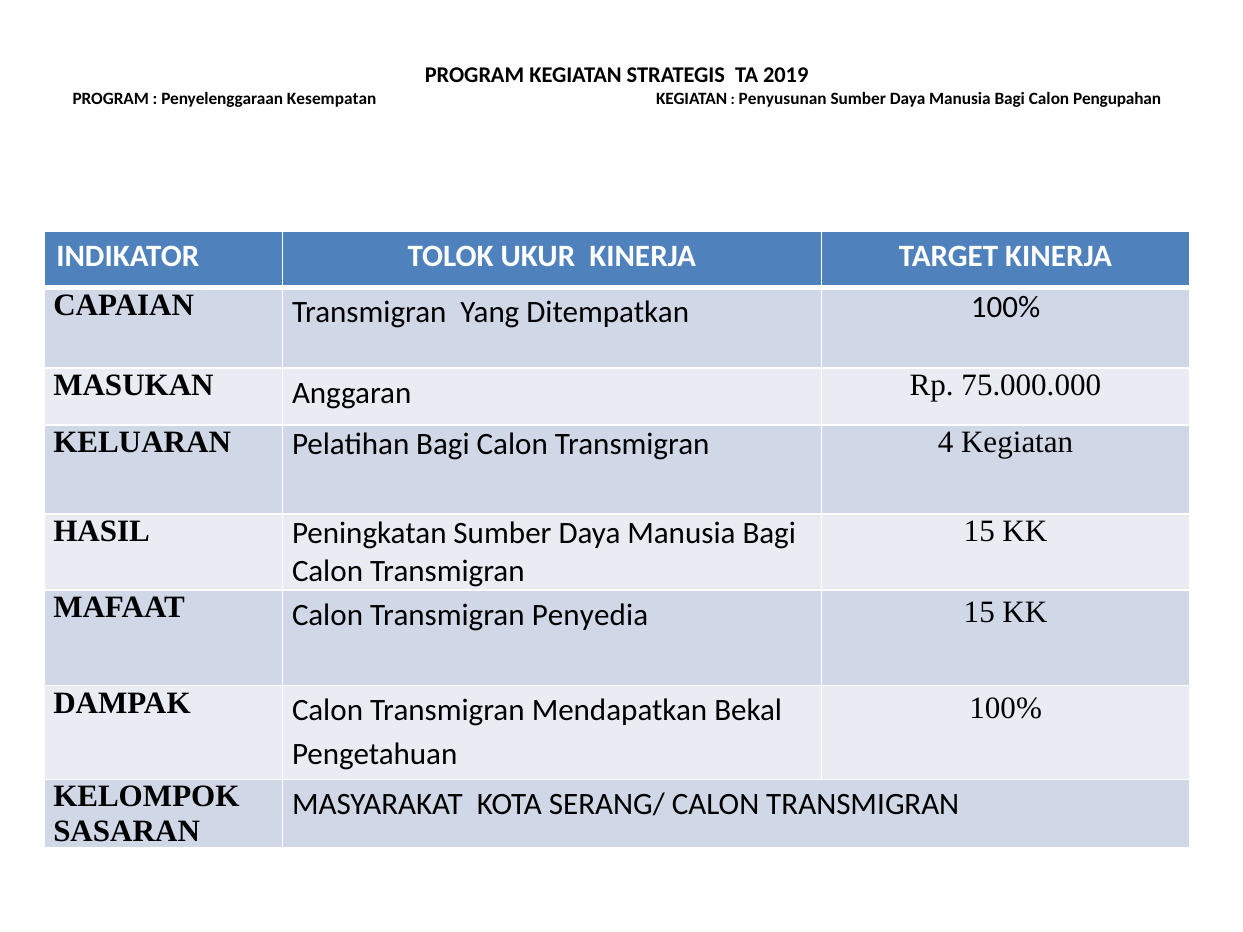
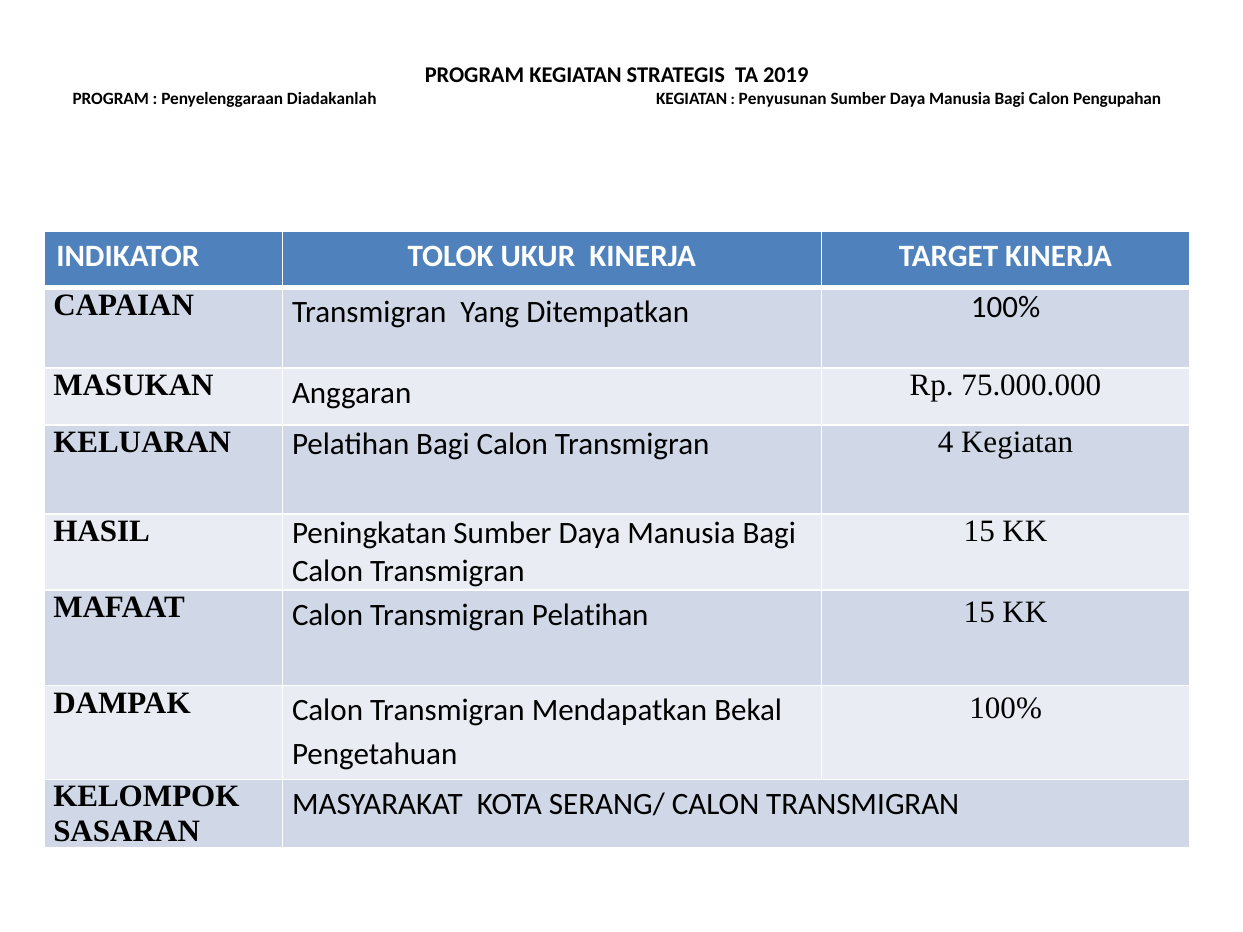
Kesempatan: Kesempatan -> Diadakanlah
Transmigran Penyedia: Penyedia -> Pelatihan
